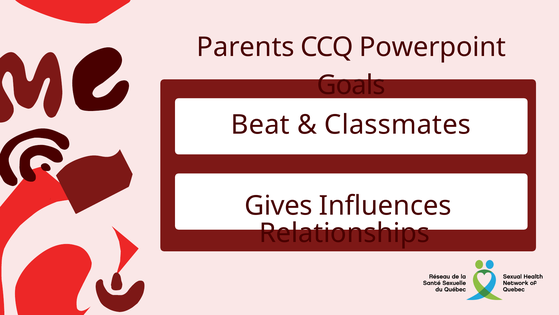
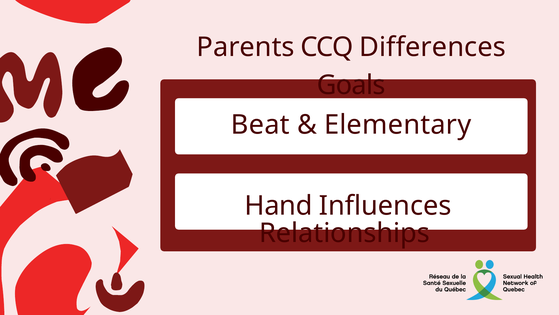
Powerpoint: Powerpoint -> Differences
Classmates: Classmates -> Elementary
Gives: Gives -> Hand
